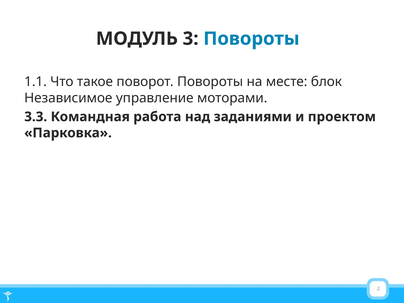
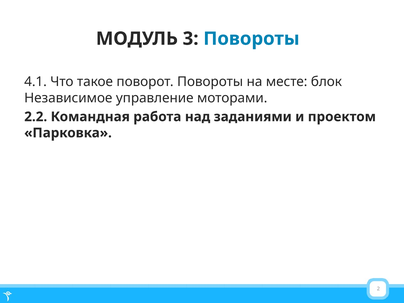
1.1: 1.1 -> 4.1
3.3: 3.3 -> 2.2
